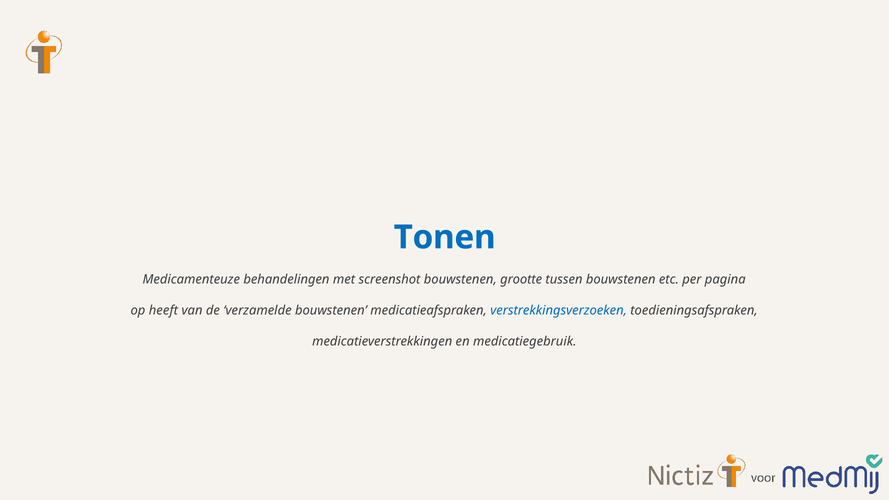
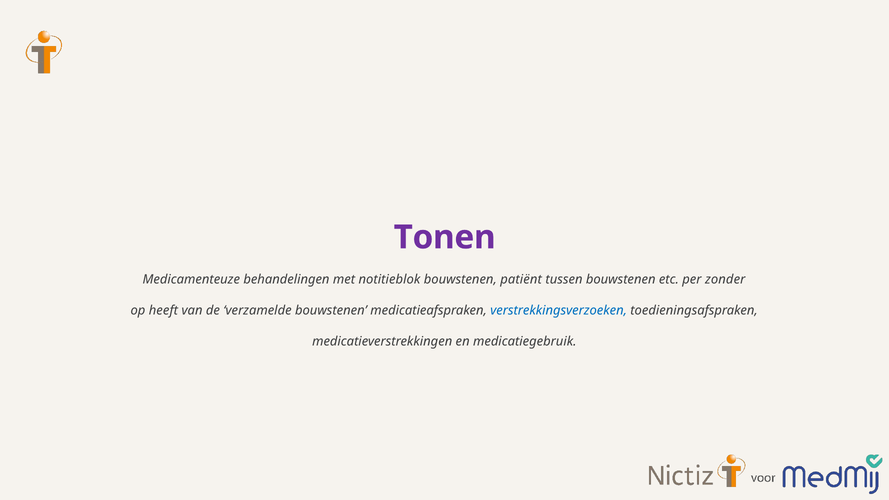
Tonen colour: blue -> purple
screenshot: screenshot -> notitieblok
grootte: grootte -> patiënt
pagina: pagina -> zonder
